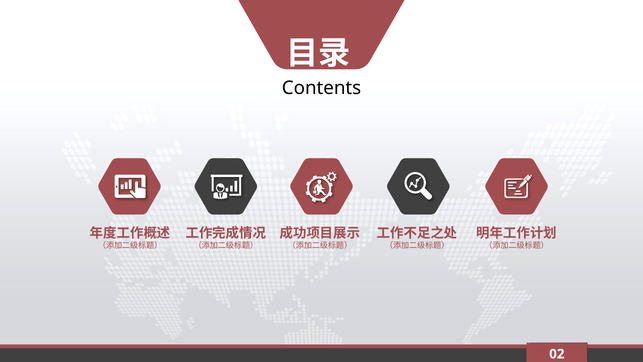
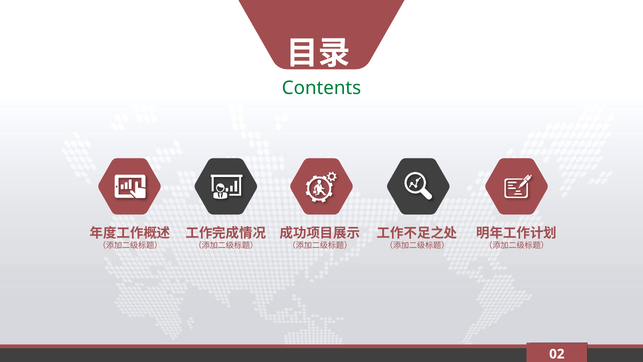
Contents colour: black -> green
